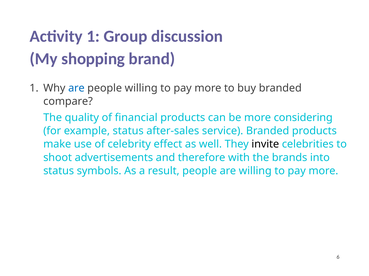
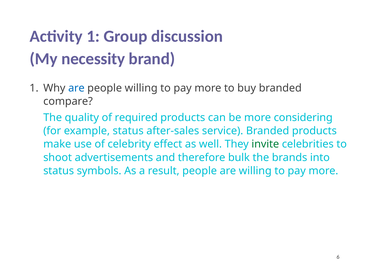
shopping: shopping -> necessity
financial: financial -> required
invite colour: black -> green
with: with -> bulk
